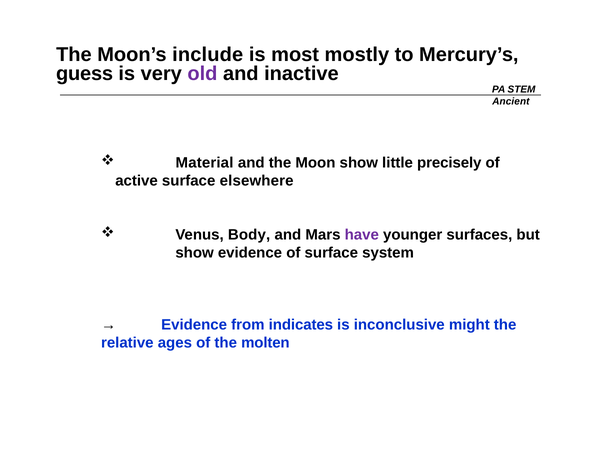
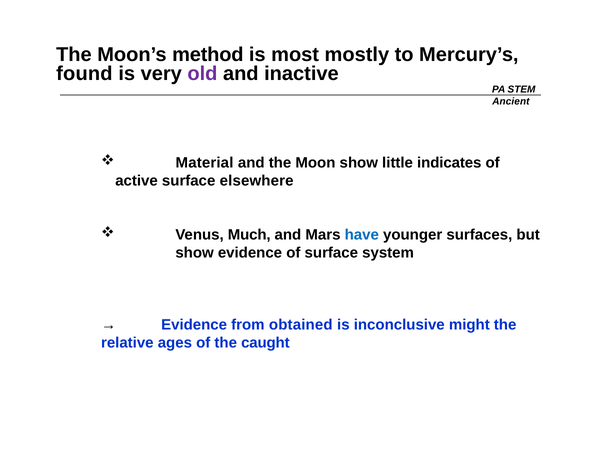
include: include -> method
guess: guess -> found
precisely: precisely -> indicates
Body: Body -> Much
have colour: purple -> blue
indicates: indicates -> obtained
molten: molten -> caught
